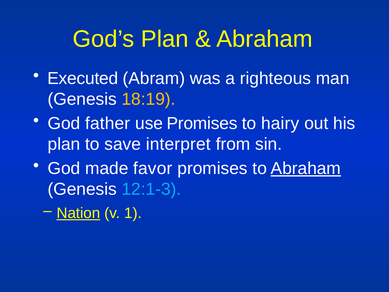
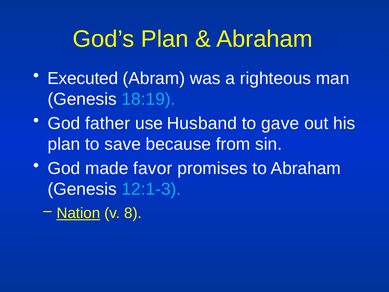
18:19 colour: yellow -> light blue
use Promises: Promises -> Husband
hairy: hairy -> gave
interpret: interpret -> because
Abraham at (306, 168) underline: present -> none
1: 1 -> 8
